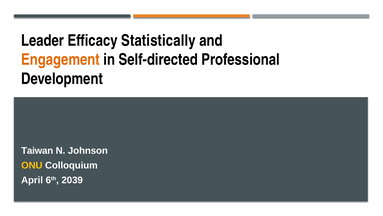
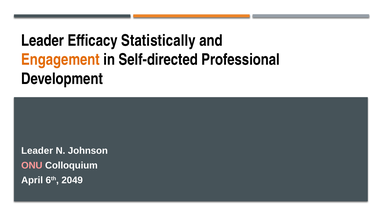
Taiwan at (37, 150): Taiwan -> Leader
ONU colour: yellow -> pink
2039: 2039 -> 2049
